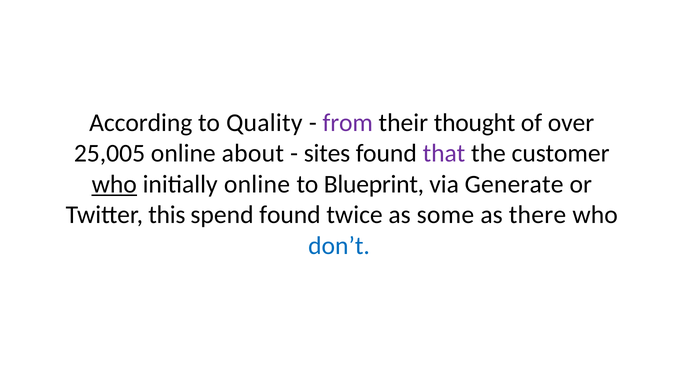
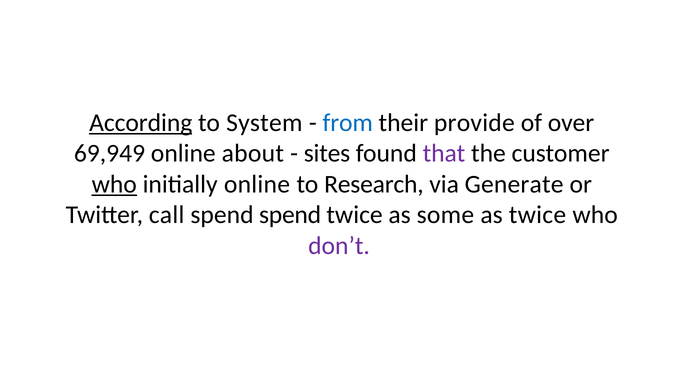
According underline: none -> present
Quality: Quality -> System
from colour: purple -> blue
thought: thought -> provide
25,005: 25,005 -> 69,949
Blueprint: Blueprint -> Research
this: this -> call
spend found: found -> spend
as there: there -> twice
don’t colour: blue -> purple
